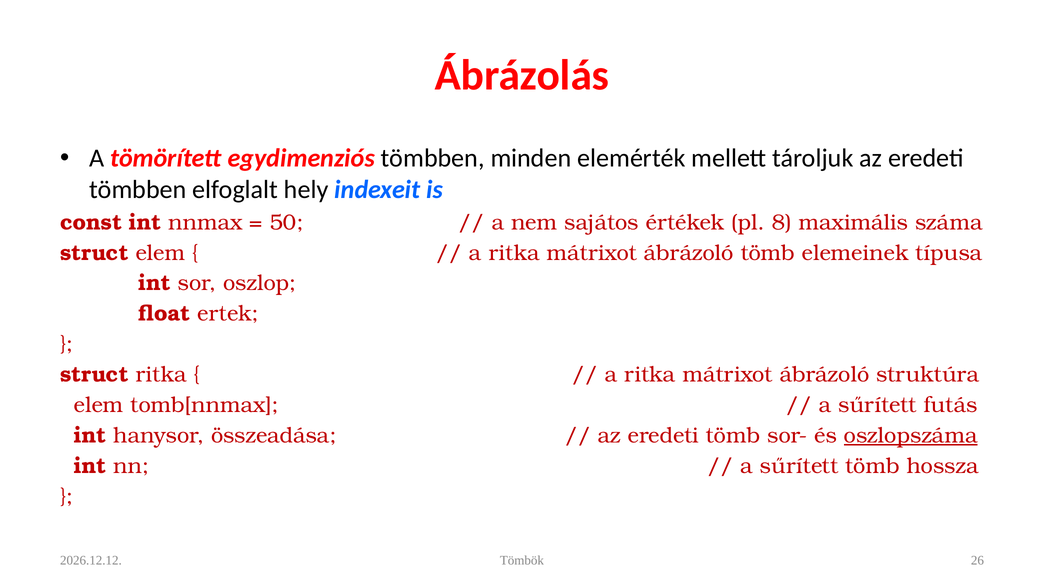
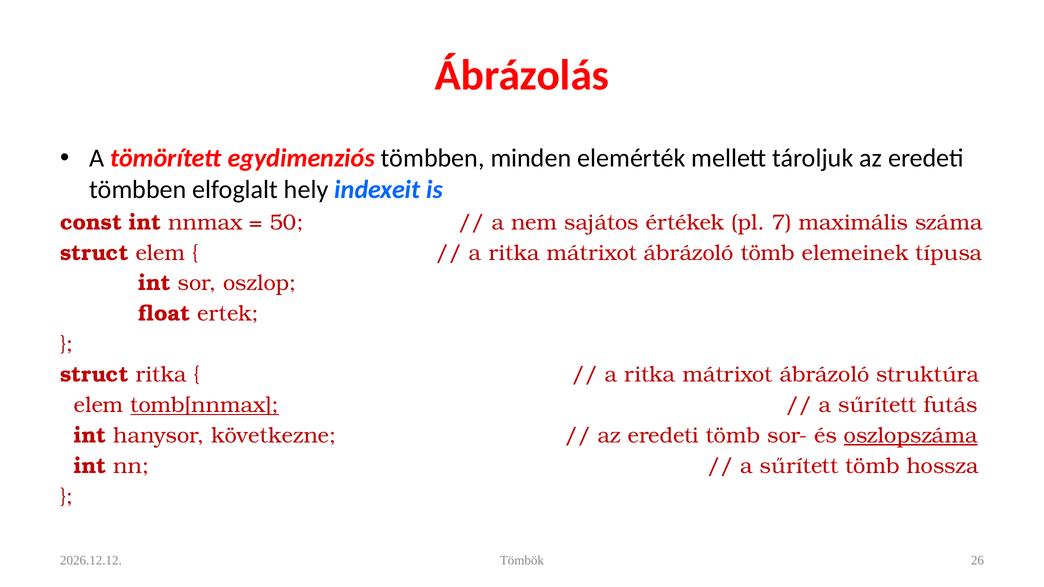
8: 8 -> 7
tomb[nnmax underline: none -> present
összeadása: összeadása -> következne
